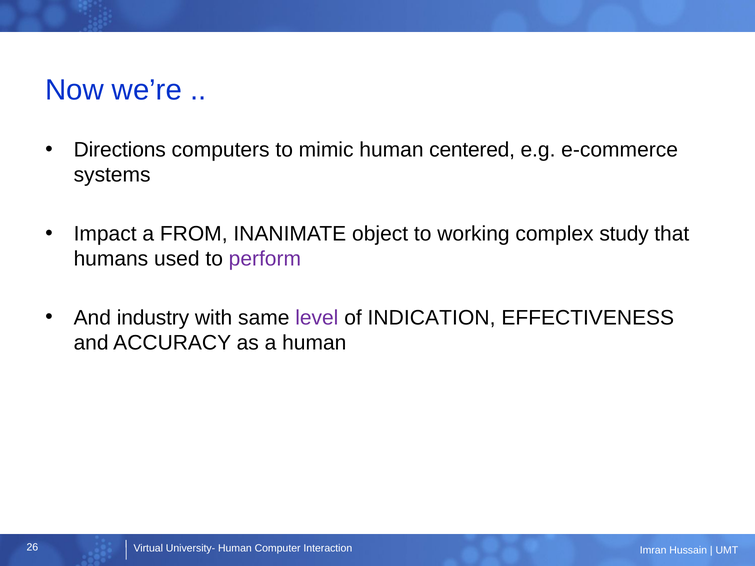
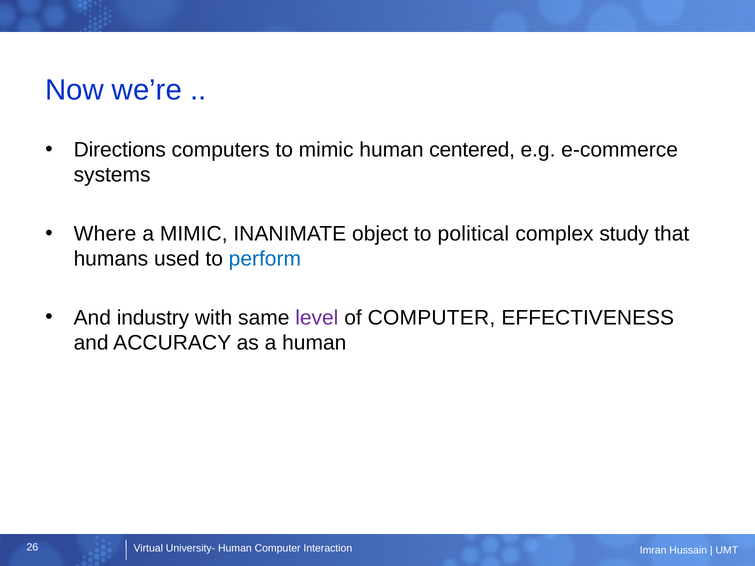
Impact: Impact -> Where
a FROM: FROM -> MIMIC
working: working -> political
perform colour: purple -> blue
of INDICATION: INDICATION -> COMPUTER
